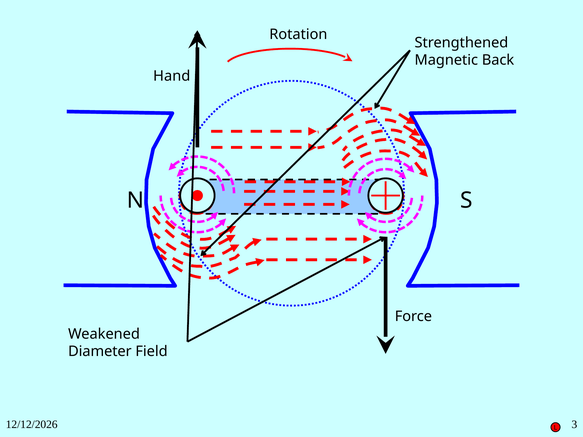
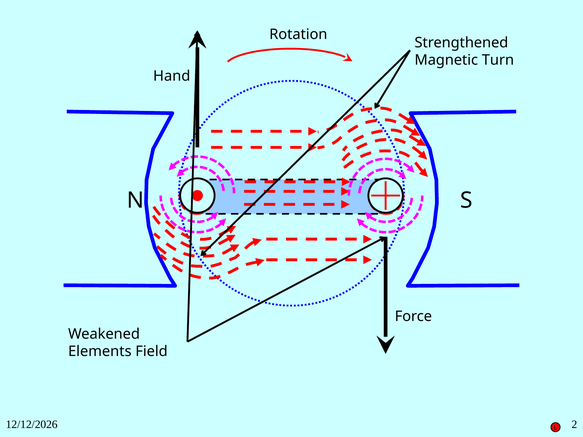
Back: Back -> Turn
Diameter: Diameter -> Elements
3: 3 -> 2
